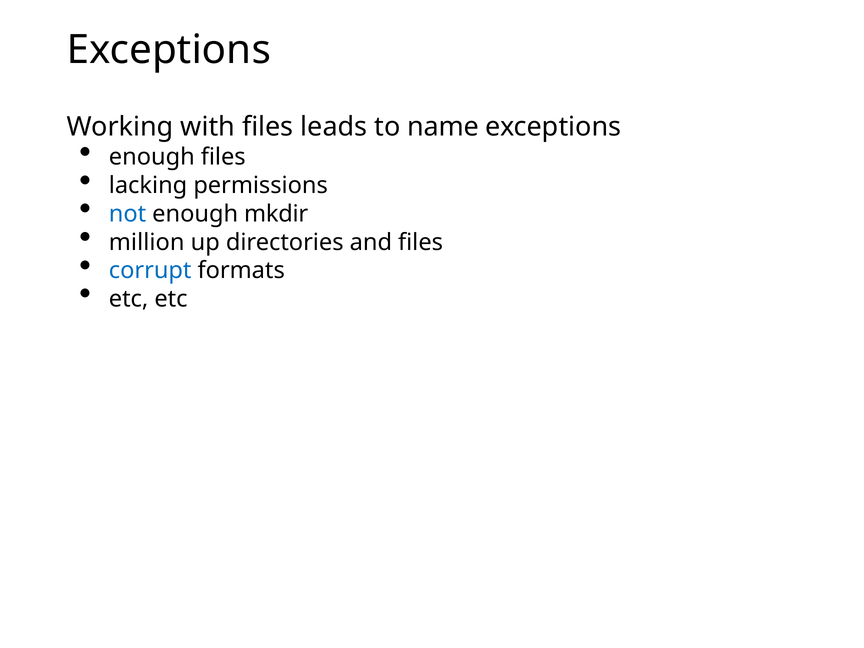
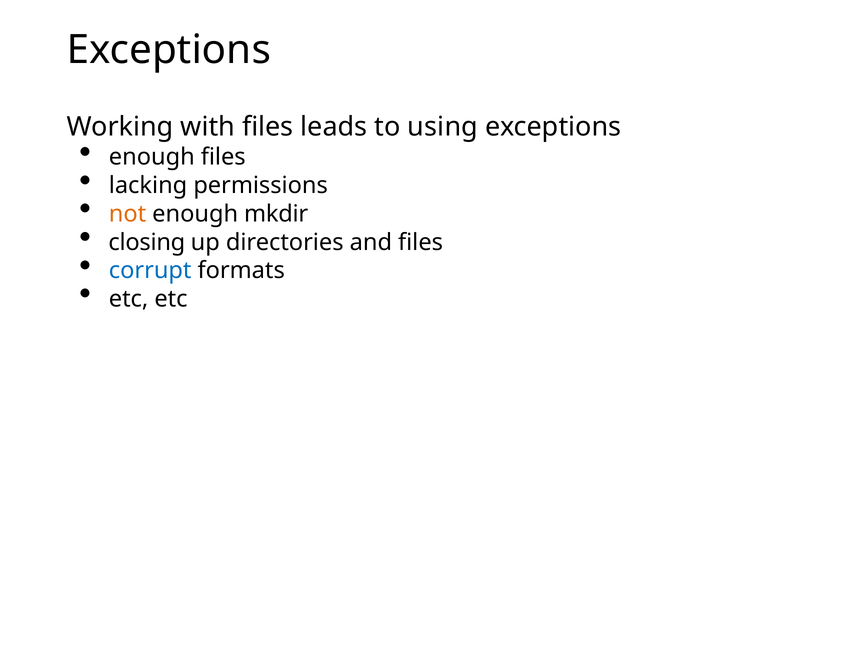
name: name -> using
not colour: blue -> orange
million: million -> closing
